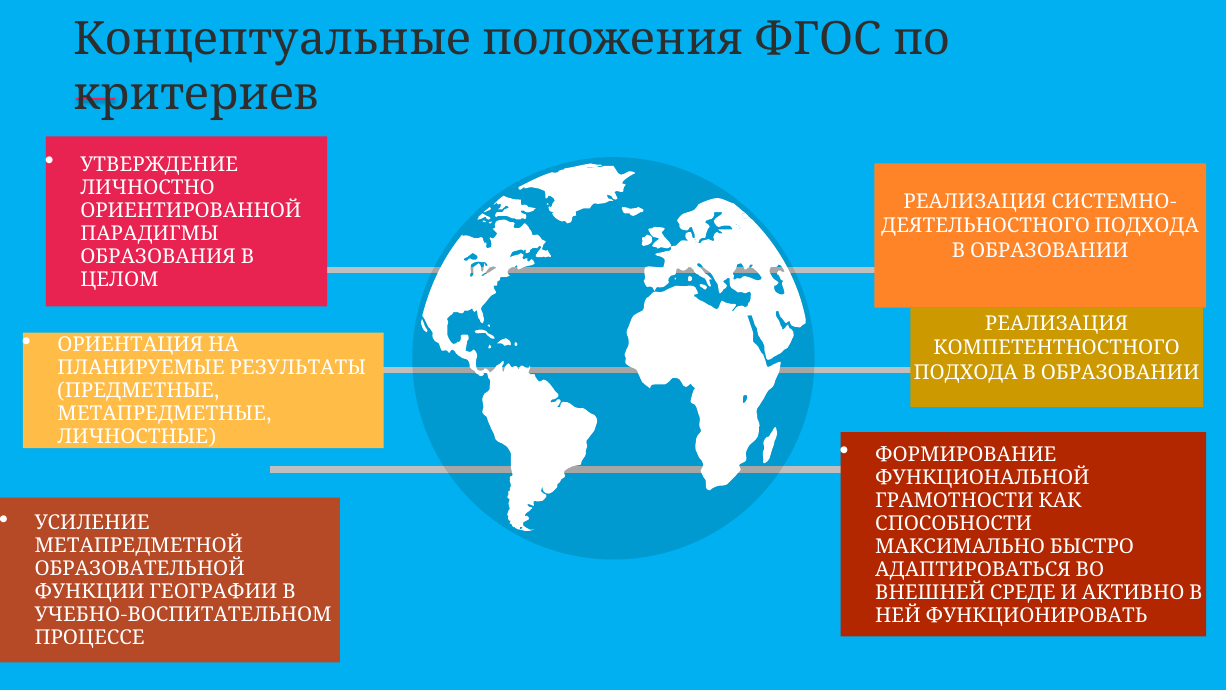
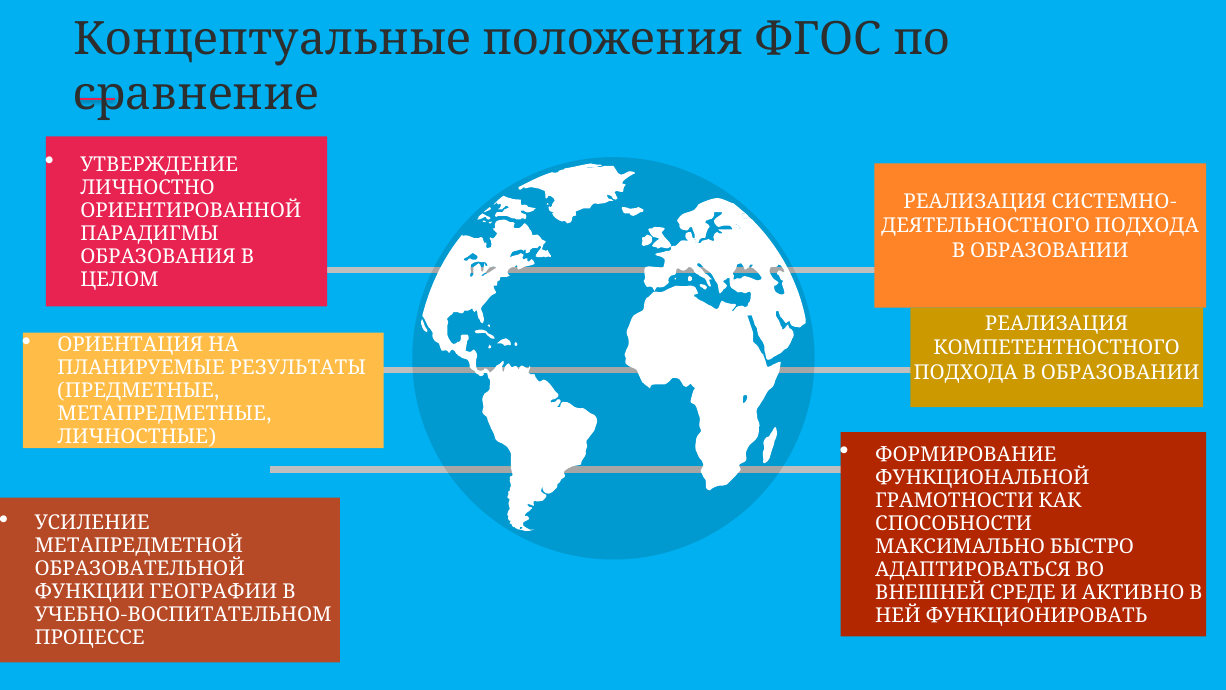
критериев: критериев -> сравнение
